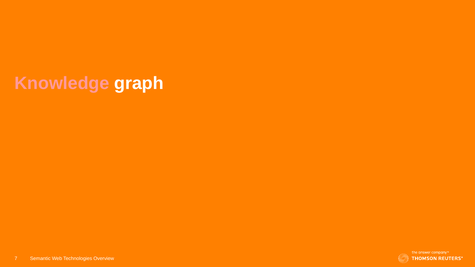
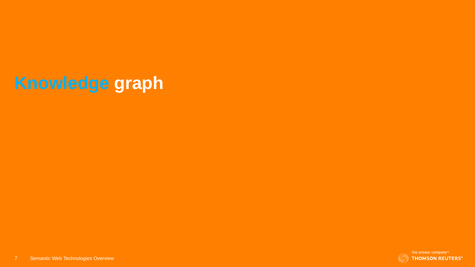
Knowledge colour: pink -> light blue
